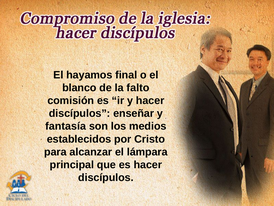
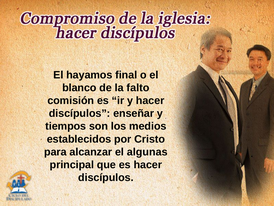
fantasía: fantasía -> tiempos
lámpara: lámpara -> algunas
